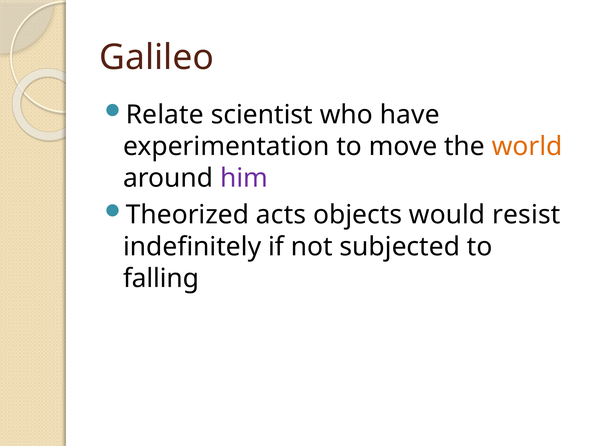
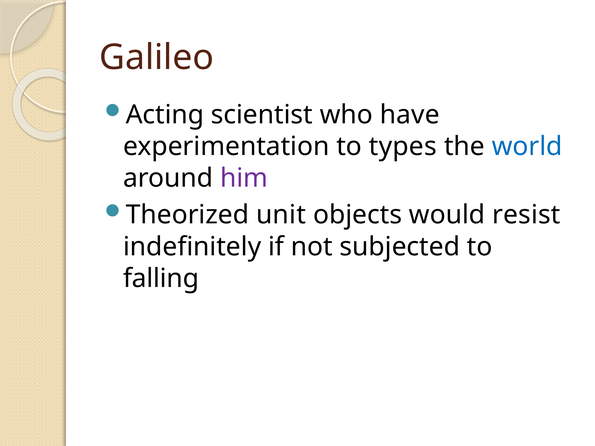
Relate: Relate -> Acting
move: move -> types
world colour: orange -> blue
acts: acts -> unit
